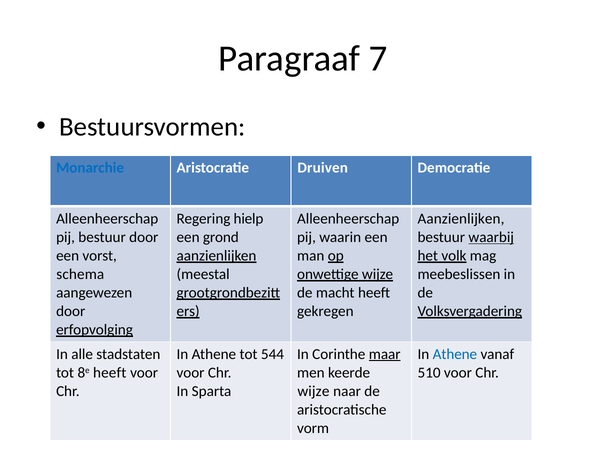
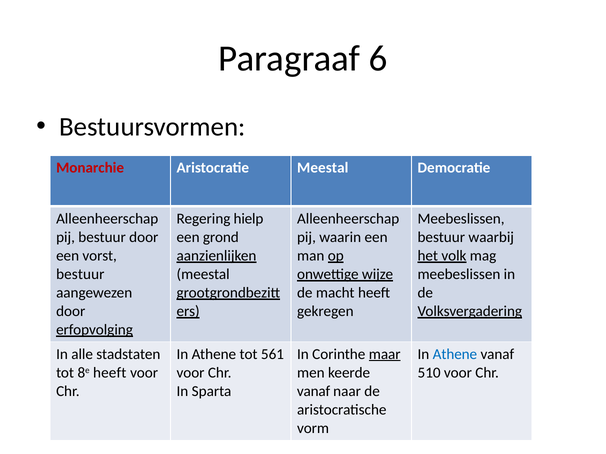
7: 7 -> 6
Monarchie colour: blue -> red
Aristocratie Druiven: Druiven -> Meestal
Aanzienlijken at (461, 219): Aanzienlijken -> Meebeslissen
waarbij underline: present -> none
schema at (80, 275): schema -> bestuur
544: 544 -> 561
wijze at (313, 392): wijze -> vanaf
